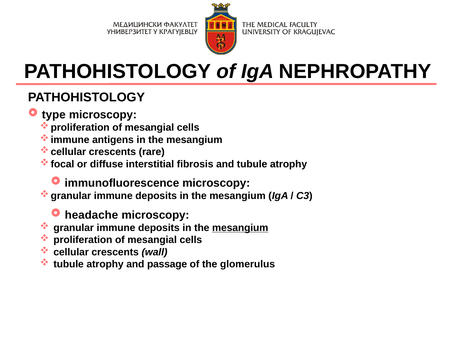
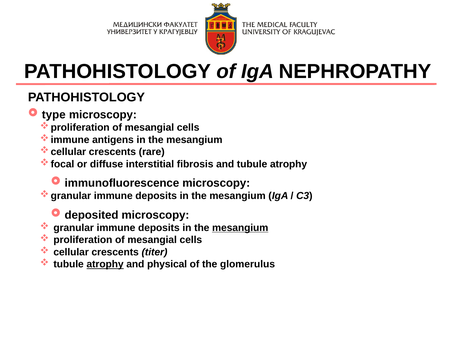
headache: headache -> deposited
wall: wall -> titer
atrophy at (105, 264) underline: none -> present
passage: passage -> physical
